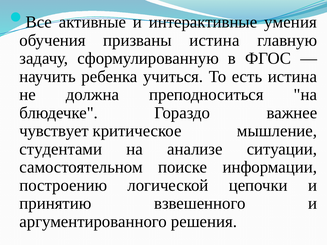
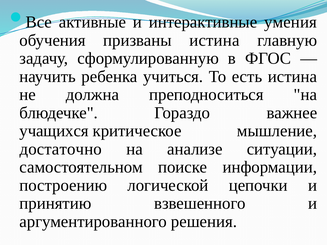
чувствует: чувствует -> учащихся
студентами: студентами -> достаточно
